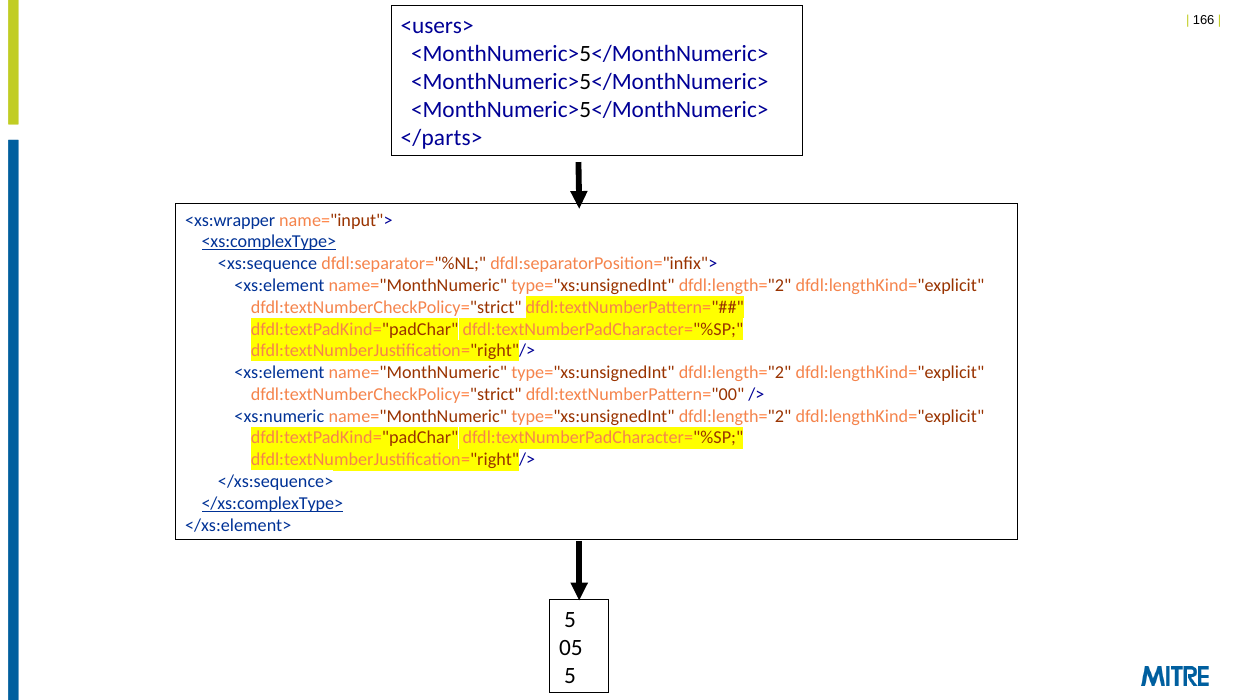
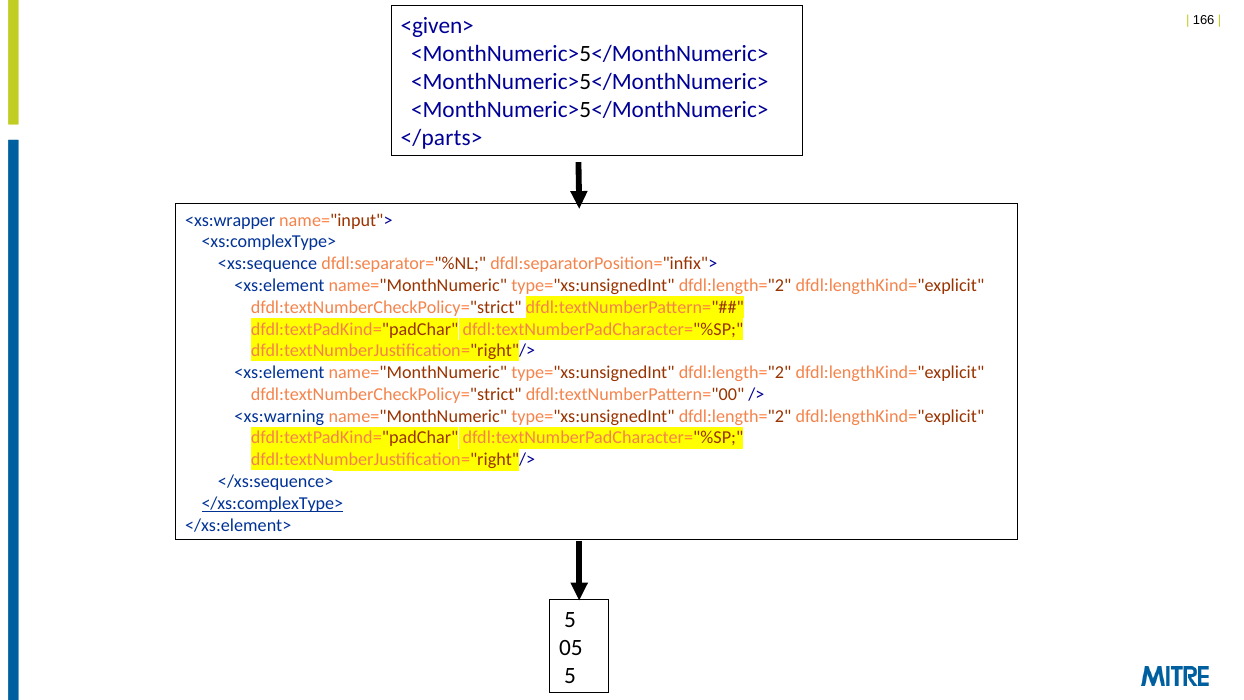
<users>: <users> -> <given>
<xs:complexType> underline: present -> none
<xs:numeric: <xs:numeric -> <xs:warning
